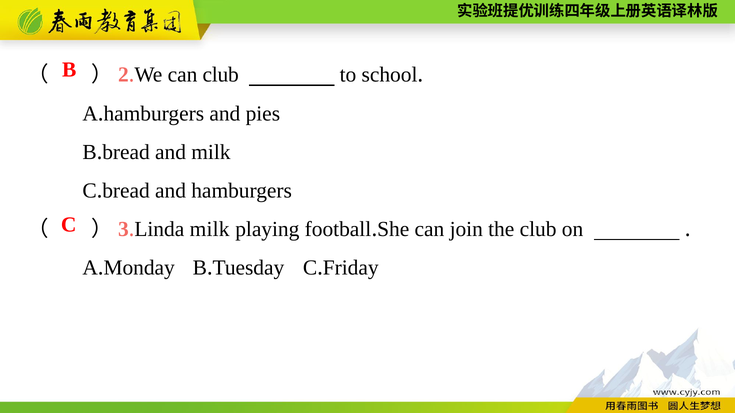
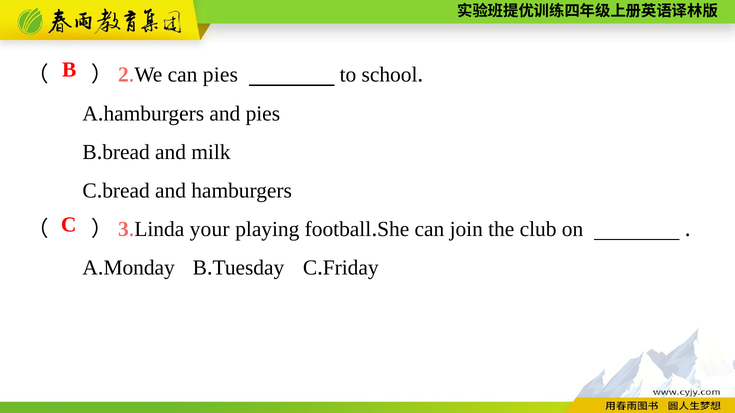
can club: club -> pies
milk at (210, 229): milk -> your
